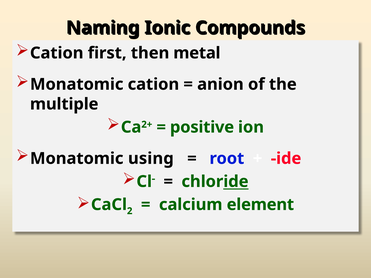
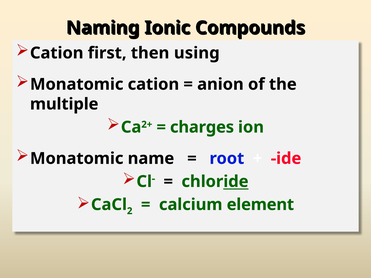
metal: metal -> using
positive: positive -> charges
using: using -> name
